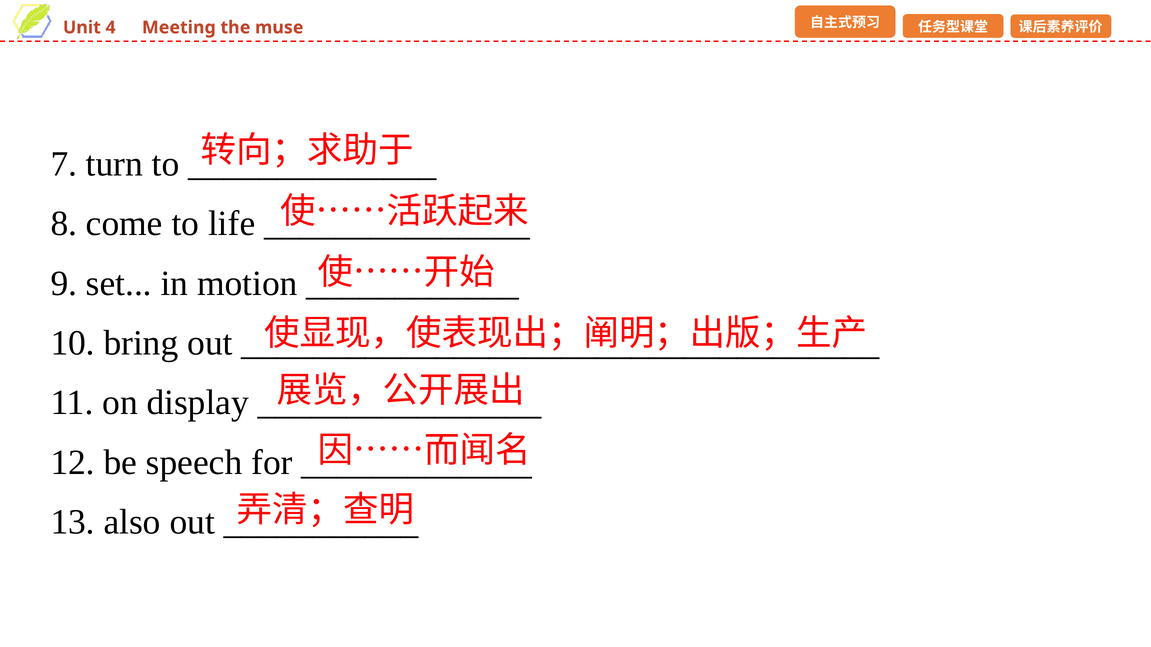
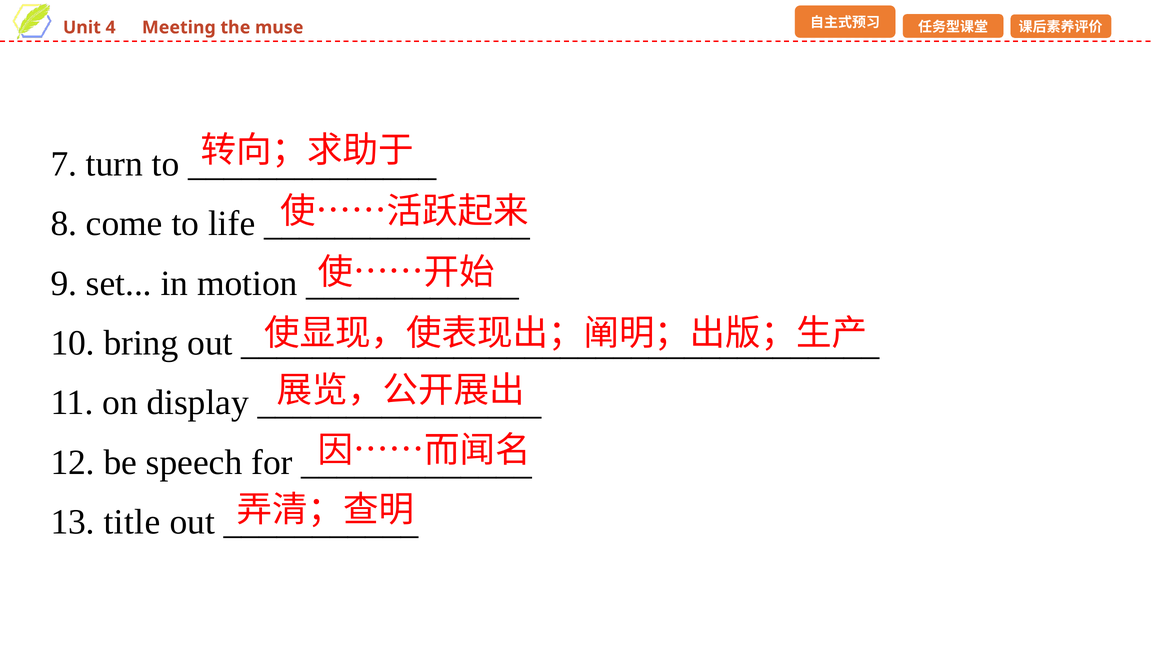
also: also -> title
